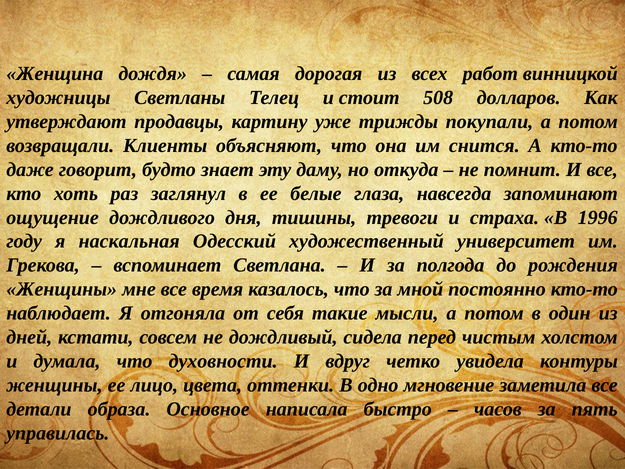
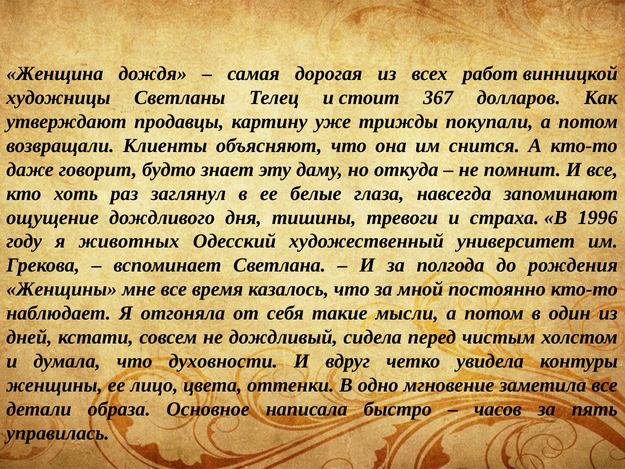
508: 508 -> 367
наскальная: наскальная -> животных
